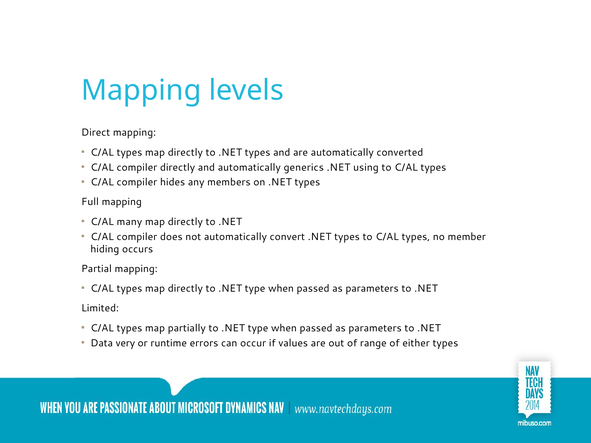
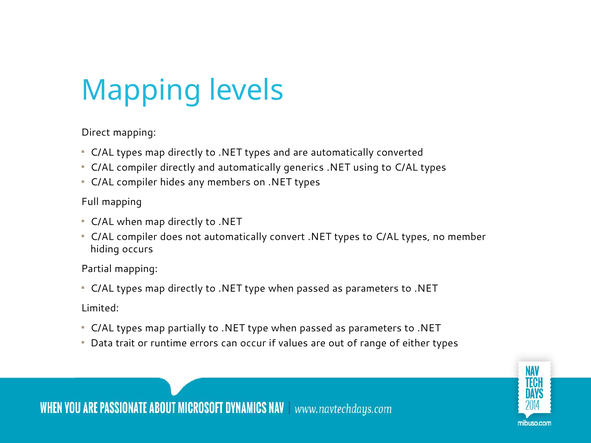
C/AL many: many -> when
very: very -> trait
